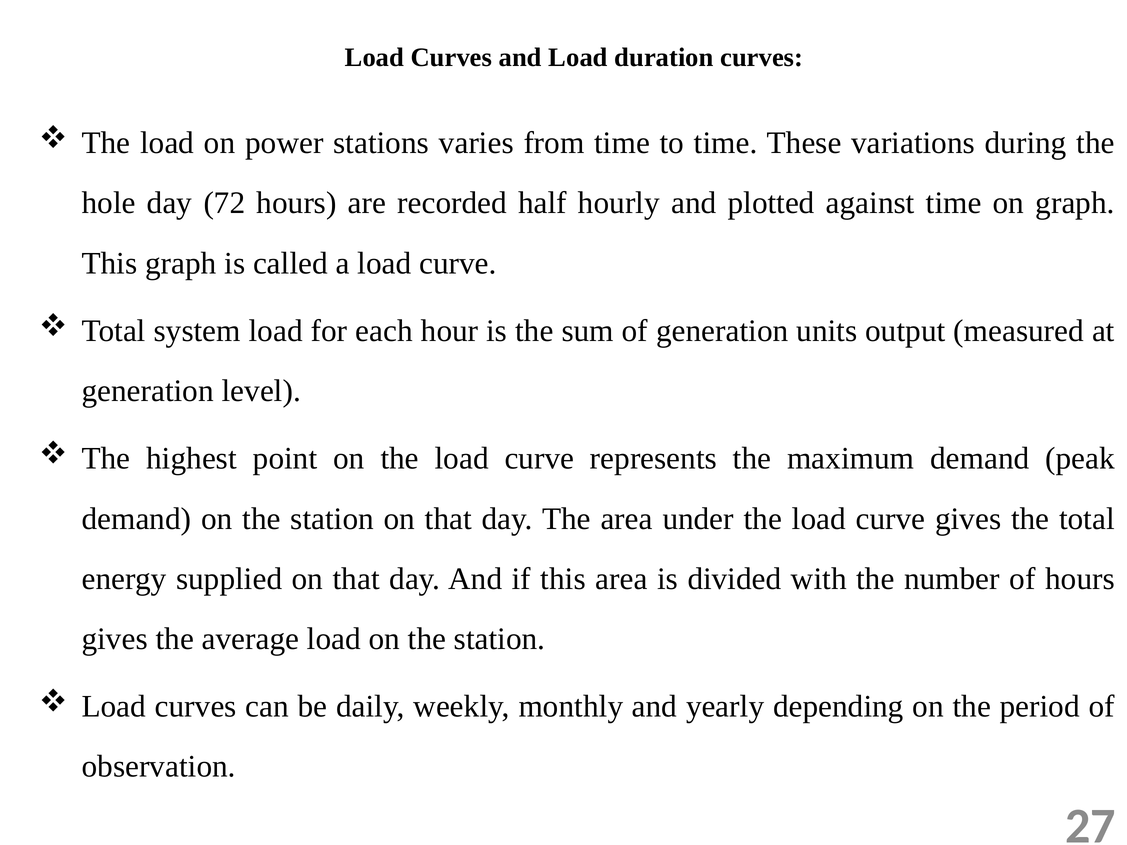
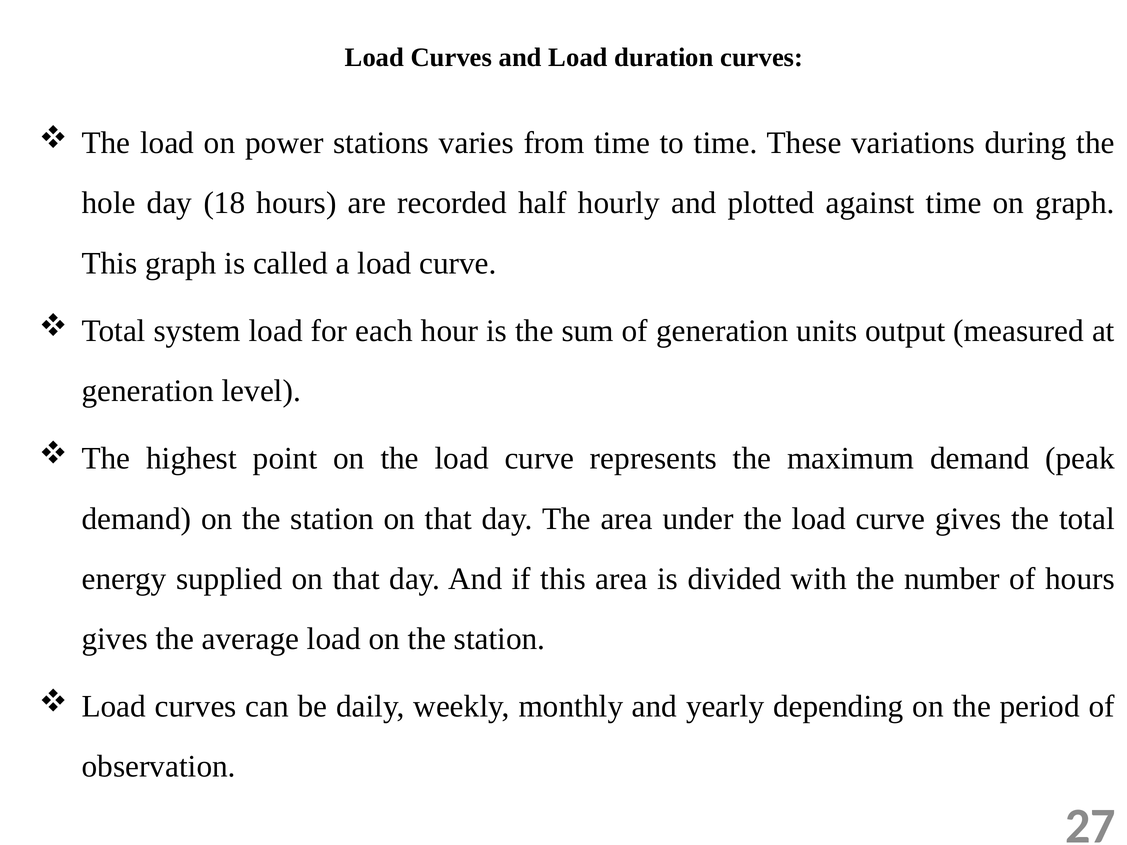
72: 72 -> 18
